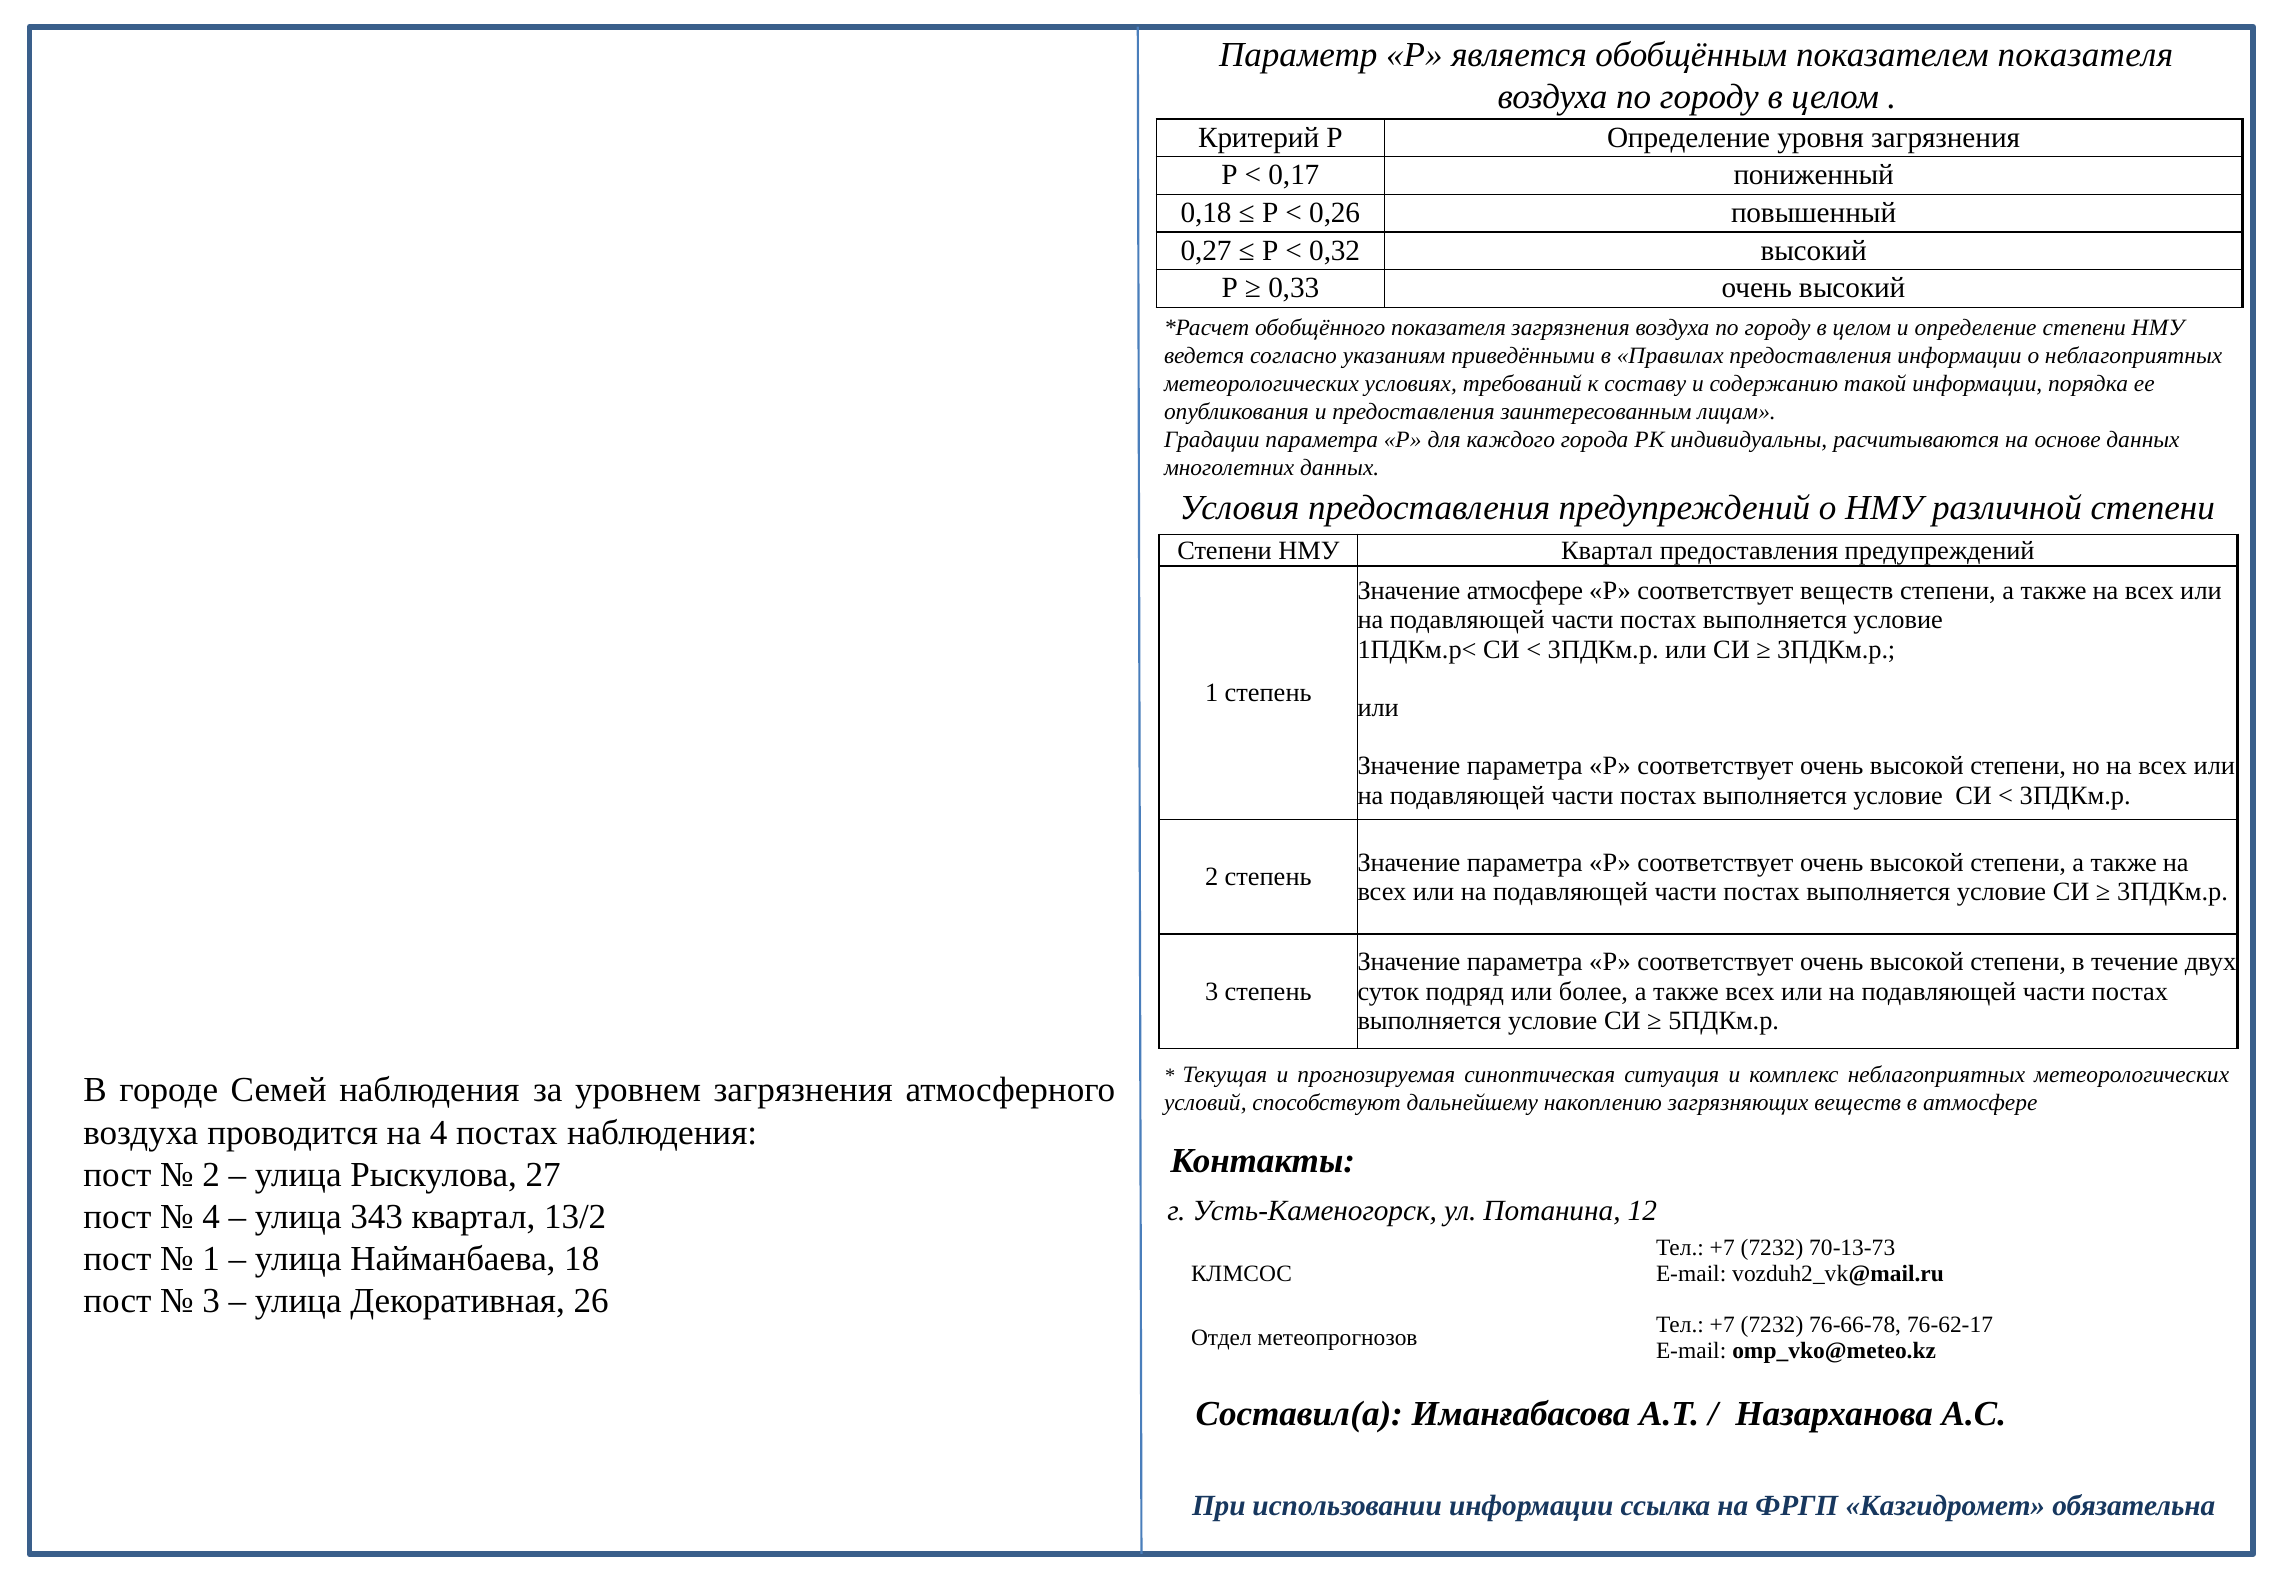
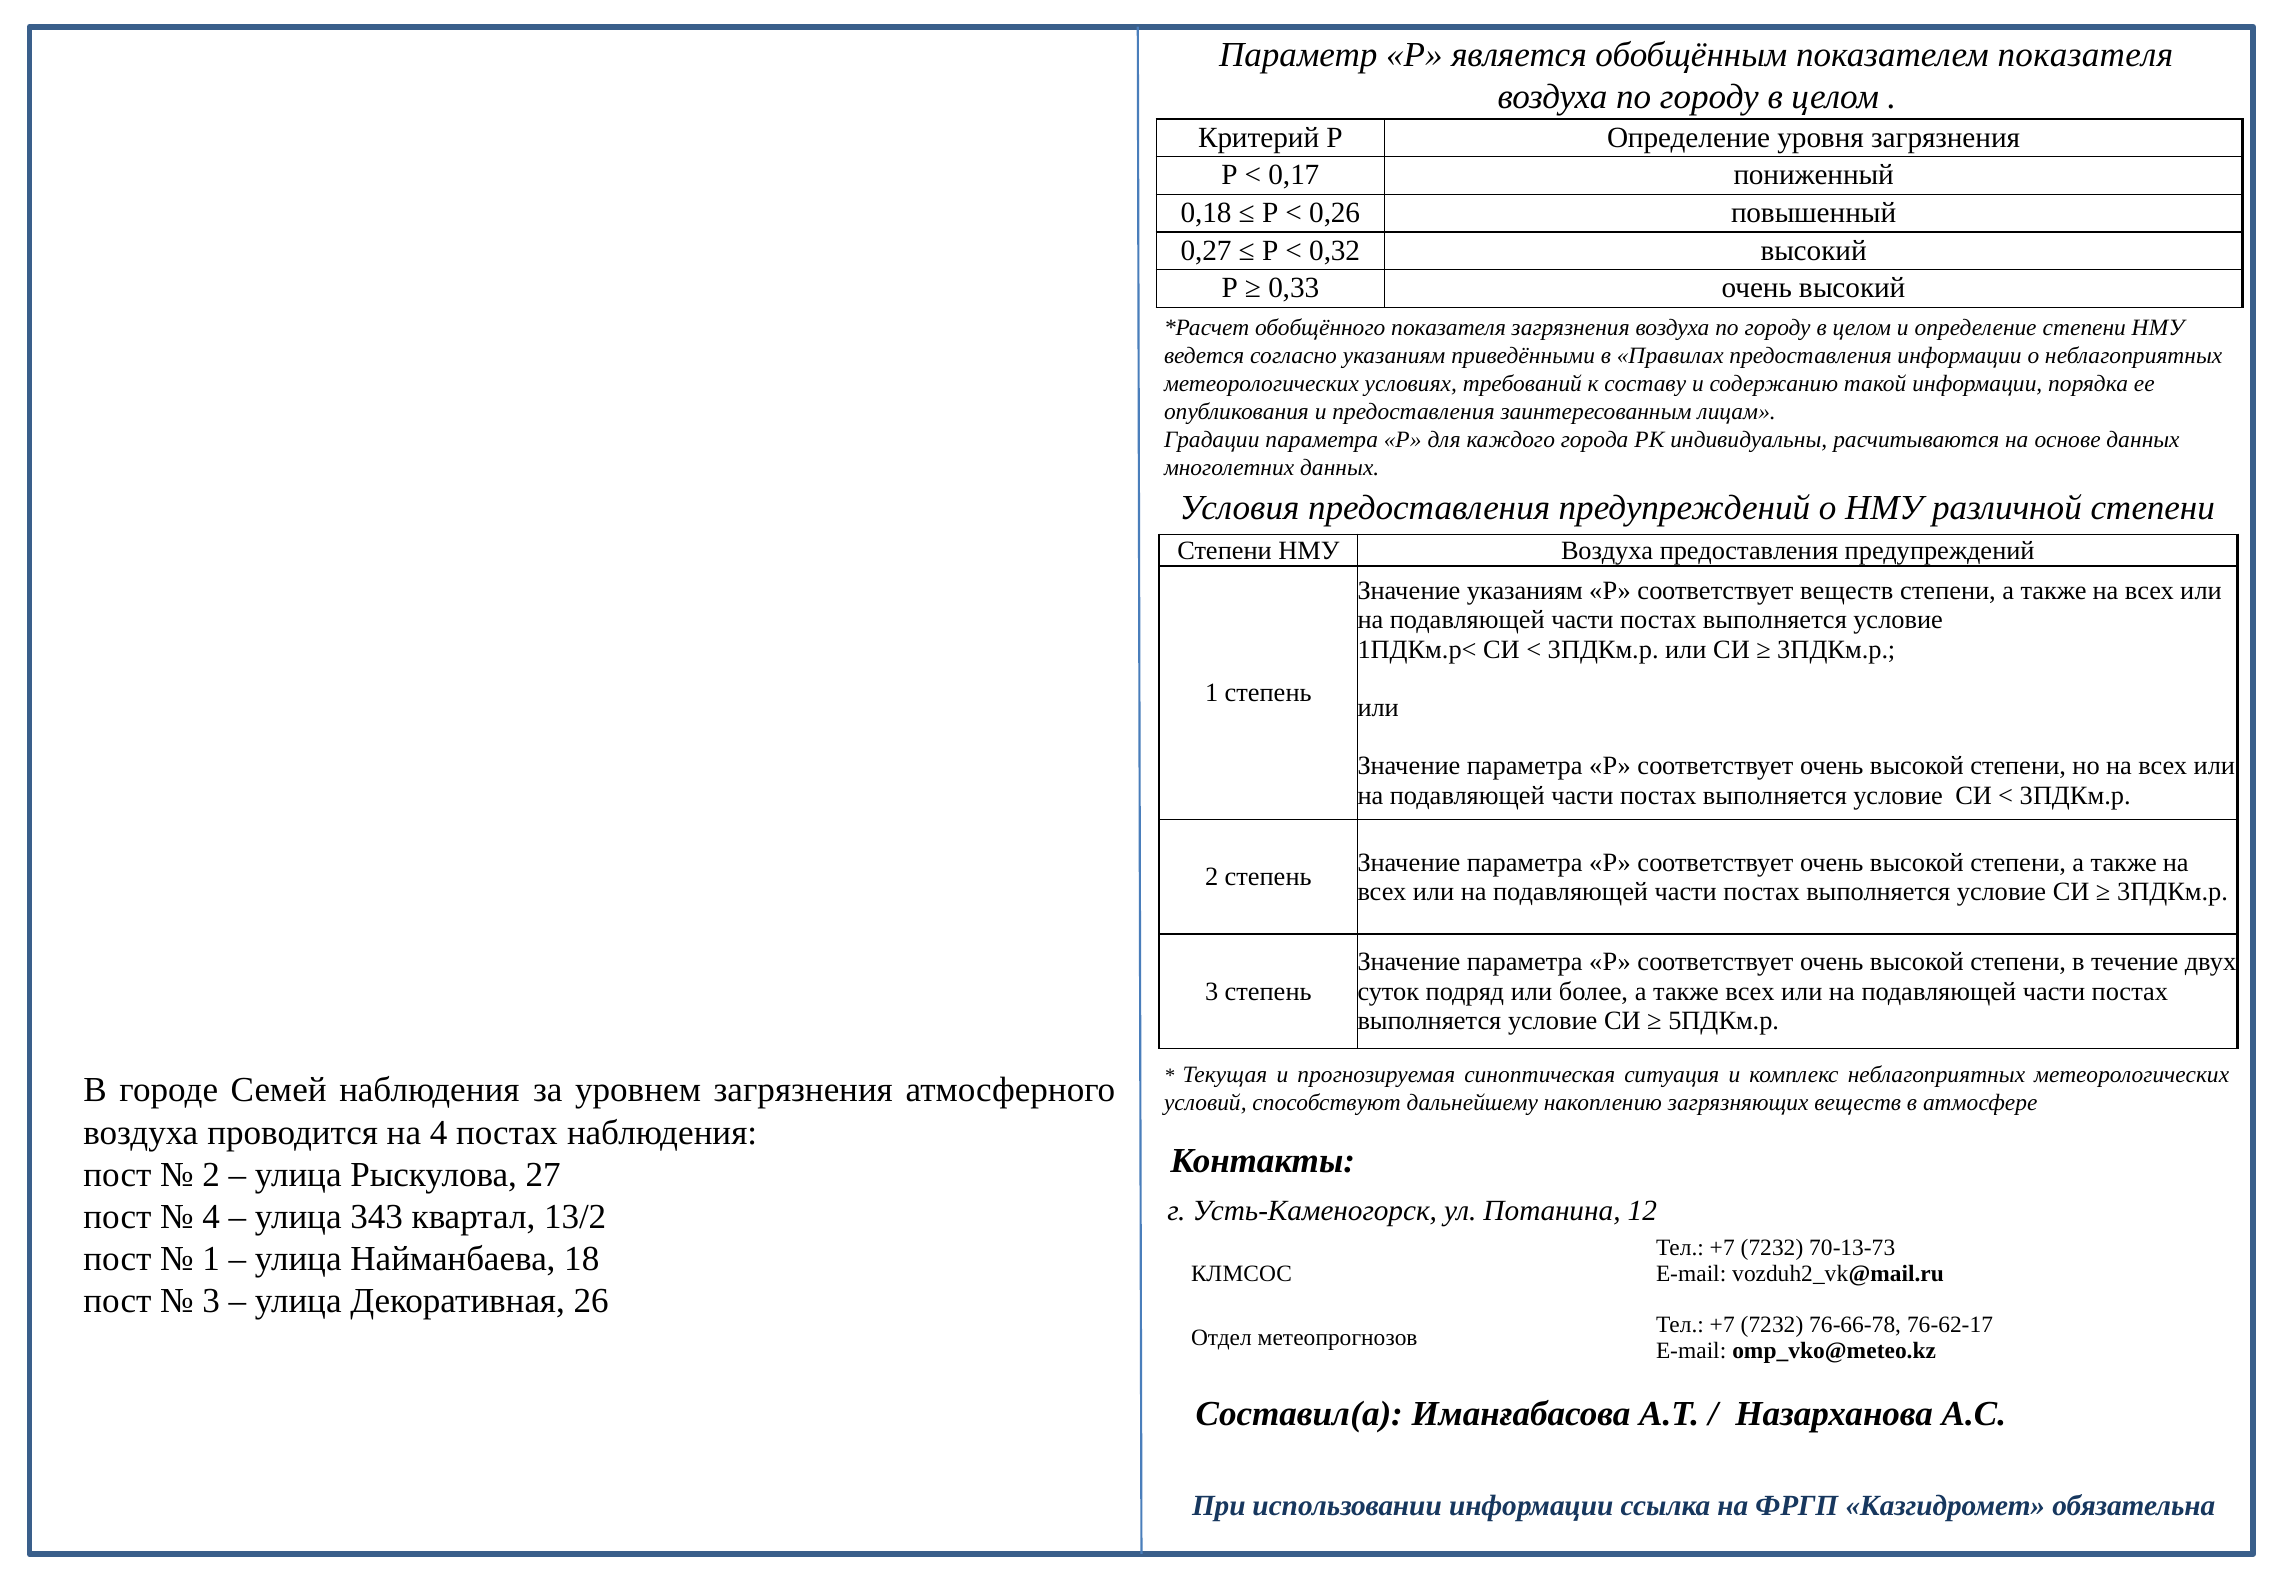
НМУ Квартал: Квартал -> Воздуха
Значение атмосфере: атмосфере -> указаниям
